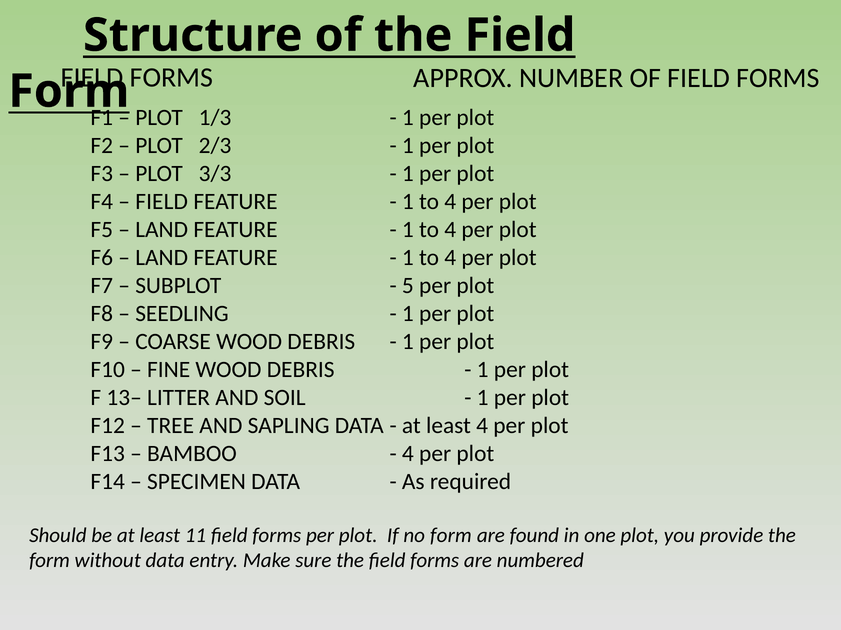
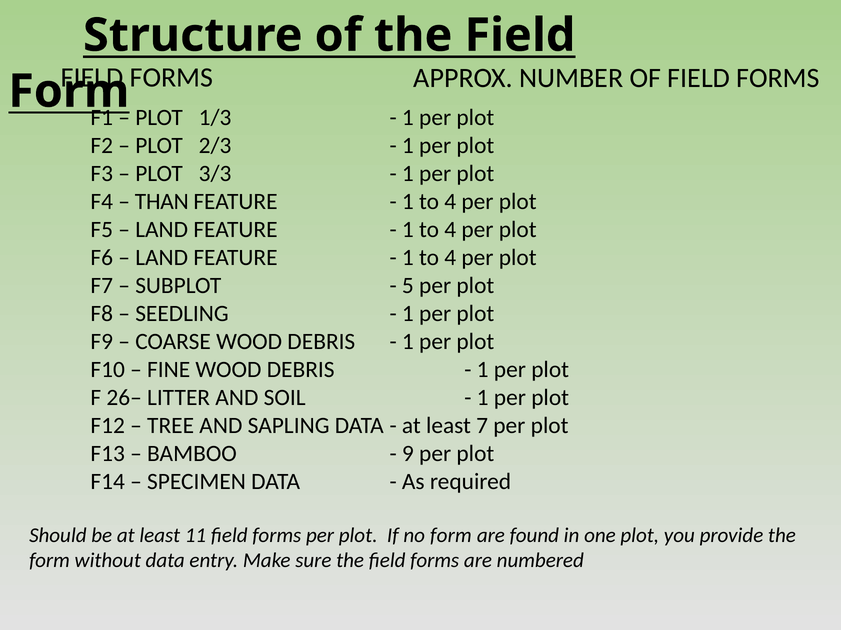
FIELD at (162, 202): FIELD -> THAN
13–: 13– -> 26–
least 4: 4 -> 7
4 at (408, 454): 4 -> 9
